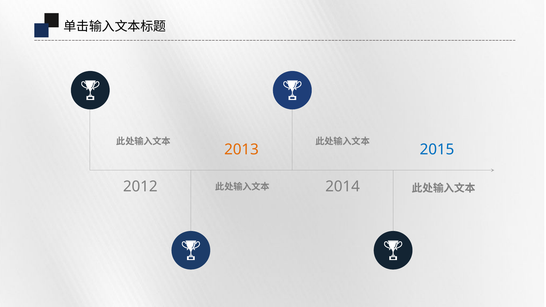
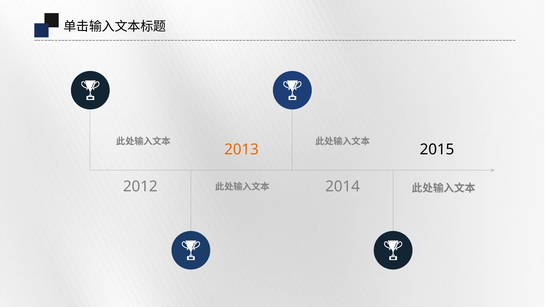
2015 colour: blue -> black
